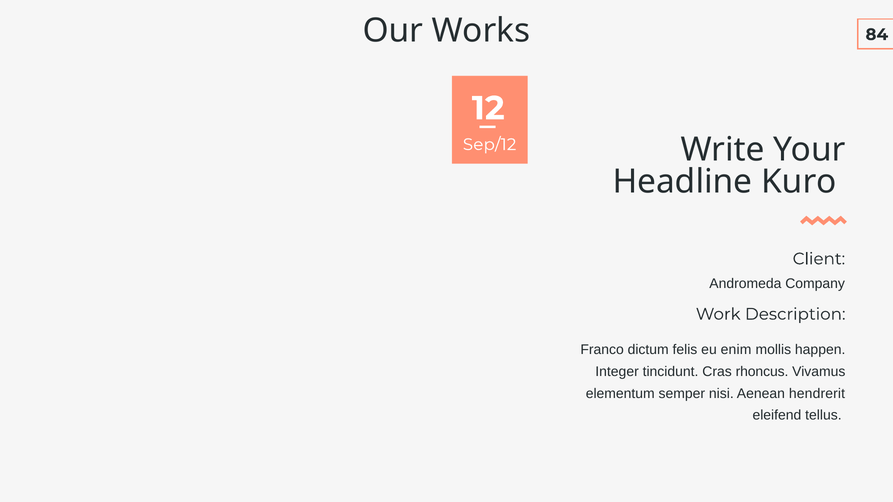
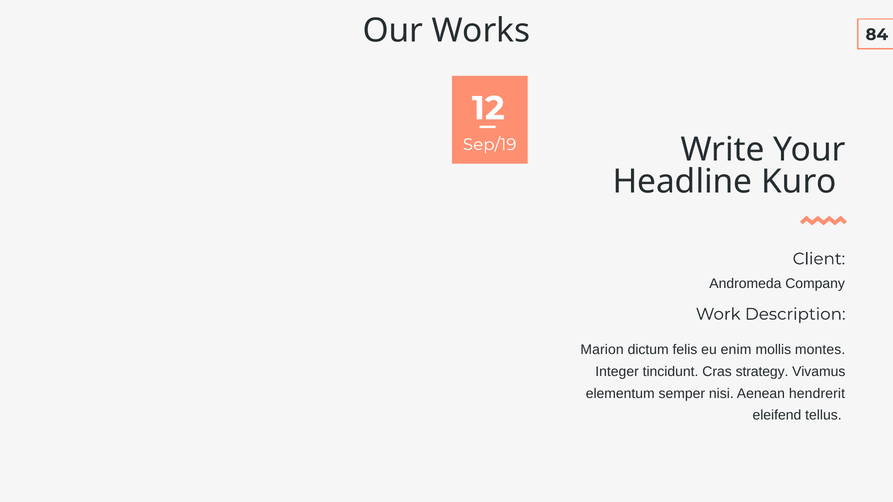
Sep/12: Sep/12 -> Sep/19
Franco: Franco -> Marion
happen: happen -> montes
rhoncus: rhoncus -> strategy
